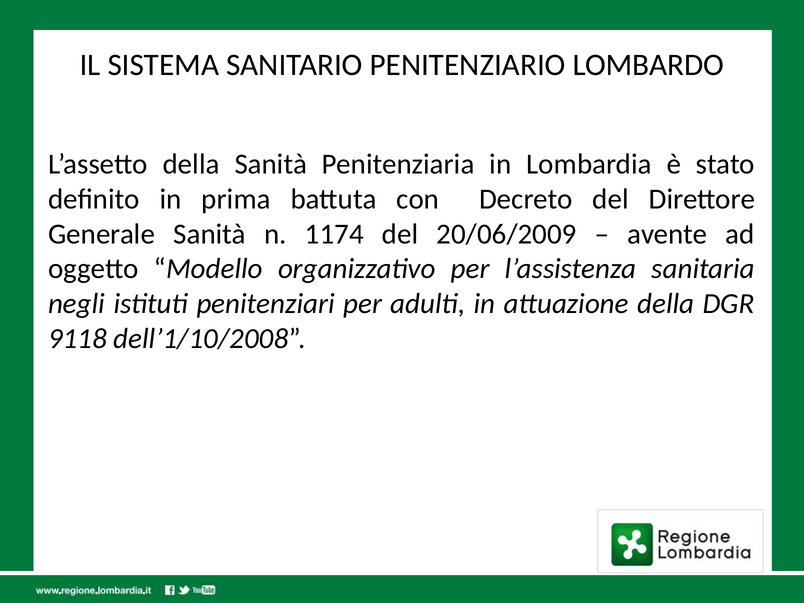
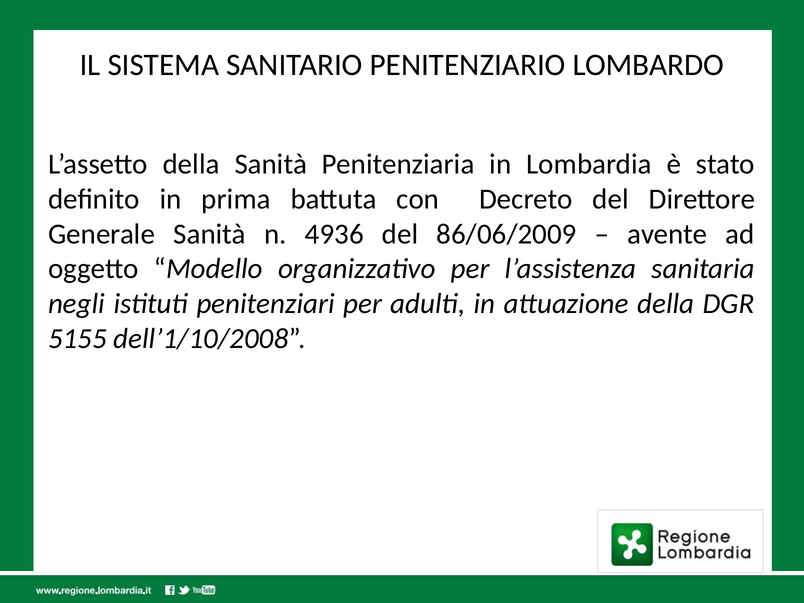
1174: 1174 -> 4936
20/06/2009: 20/06/2009 -> 86/06/2009
9118: 9118 -> 5155
